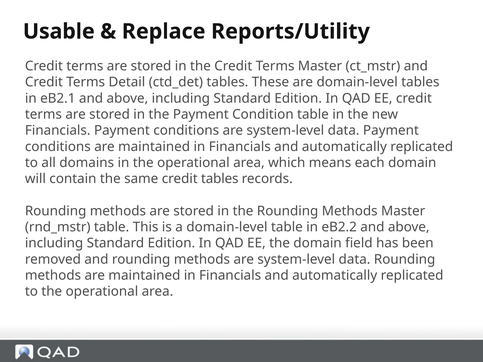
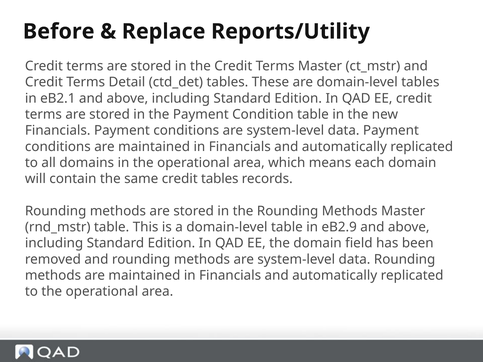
Usable: Usable -> Before
eB2.2: eB2.2 -> eB2.9
